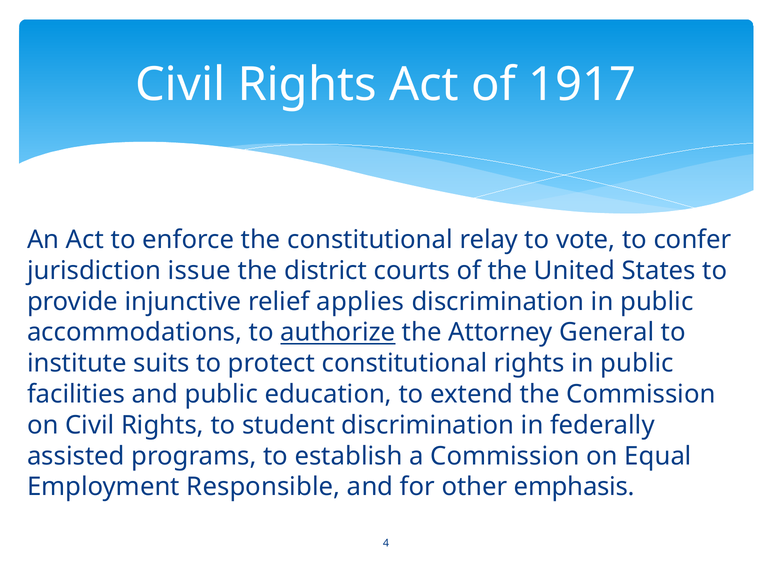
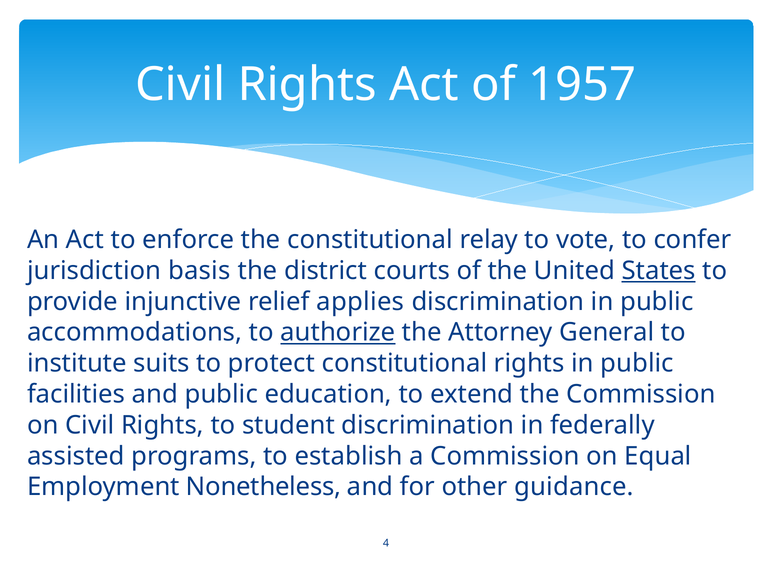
1917: 1917 -> 1957
issue: issue -> basis
States underline: none -> present
Responsible: Responsible -> Nonetheless
emphasis: emphasis -> guidance
